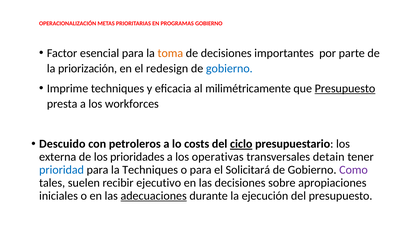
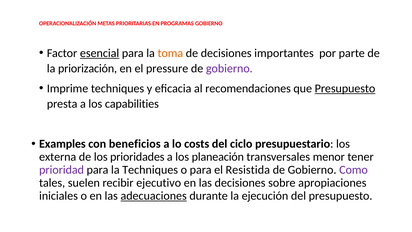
esencial underline: none -> present
redesign: redesign -> pressure
gobierno at (229, 69) colour: blue -> purple
milimétricamente: milimétricamente -> recomendaciones
workforces: workforces -> capabilities
Descuido: Descuido -> Examples
petroleros: petroleros -> beneficios
ciclo underline: present -> none
operativas: operativas -> planeación
detain: detain -> menor
prioridad colour: blue -> purple
Solicitará: Solicitará -> Resistida
